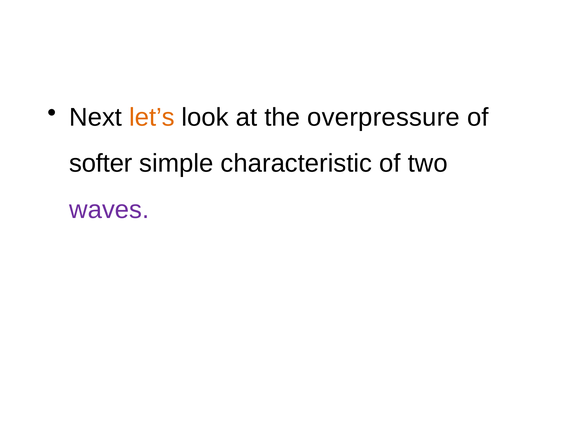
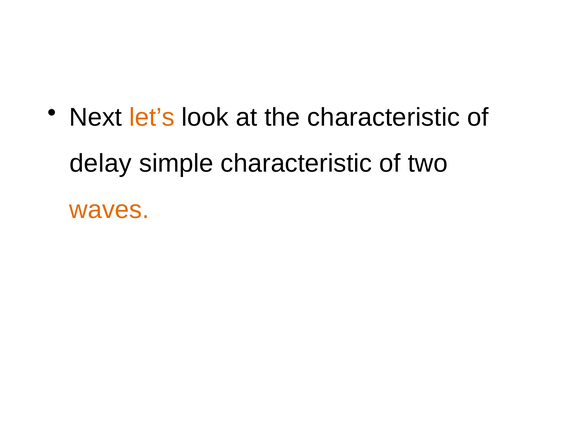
the overpressure: overpressure -> characteristic
softer: softer -> delay
waves colour: purple -> orange
